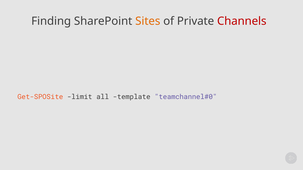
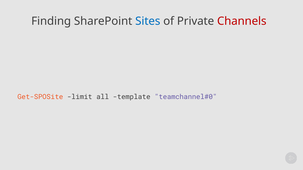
Sites colour: orange -> blue
